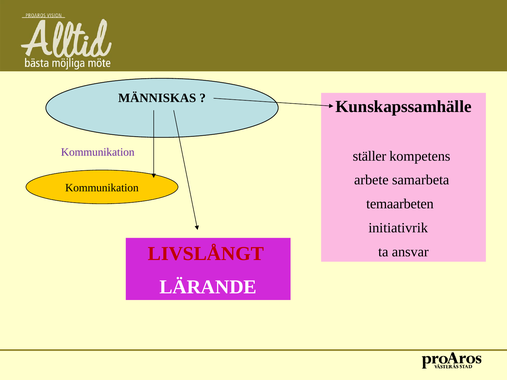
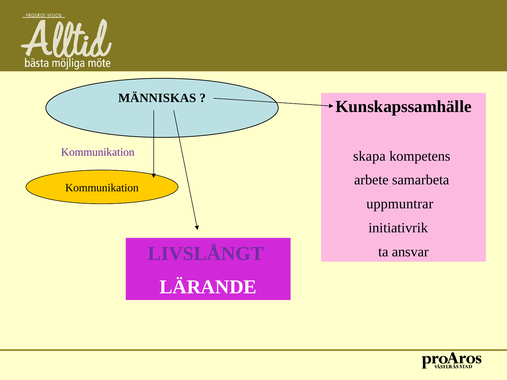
ställer: ställer -> skapa
temaarbeten: temaarbeten -> uppmuntrar
LIVSLÅNGT colour: red -> purple
